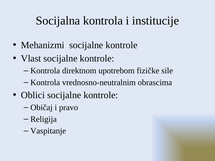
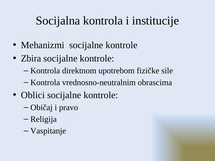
Vlast: Vlast -> Zbira
